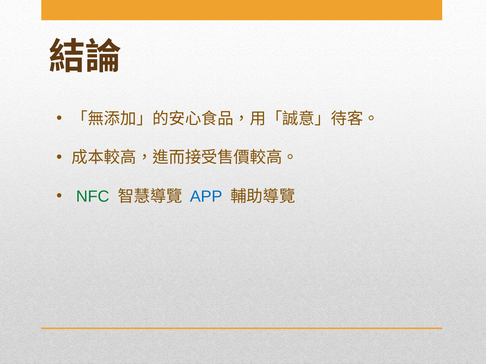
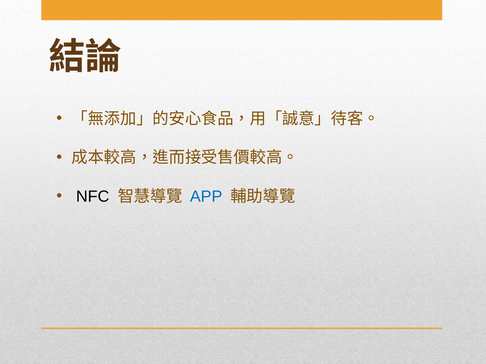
NFC colour: green -> black
